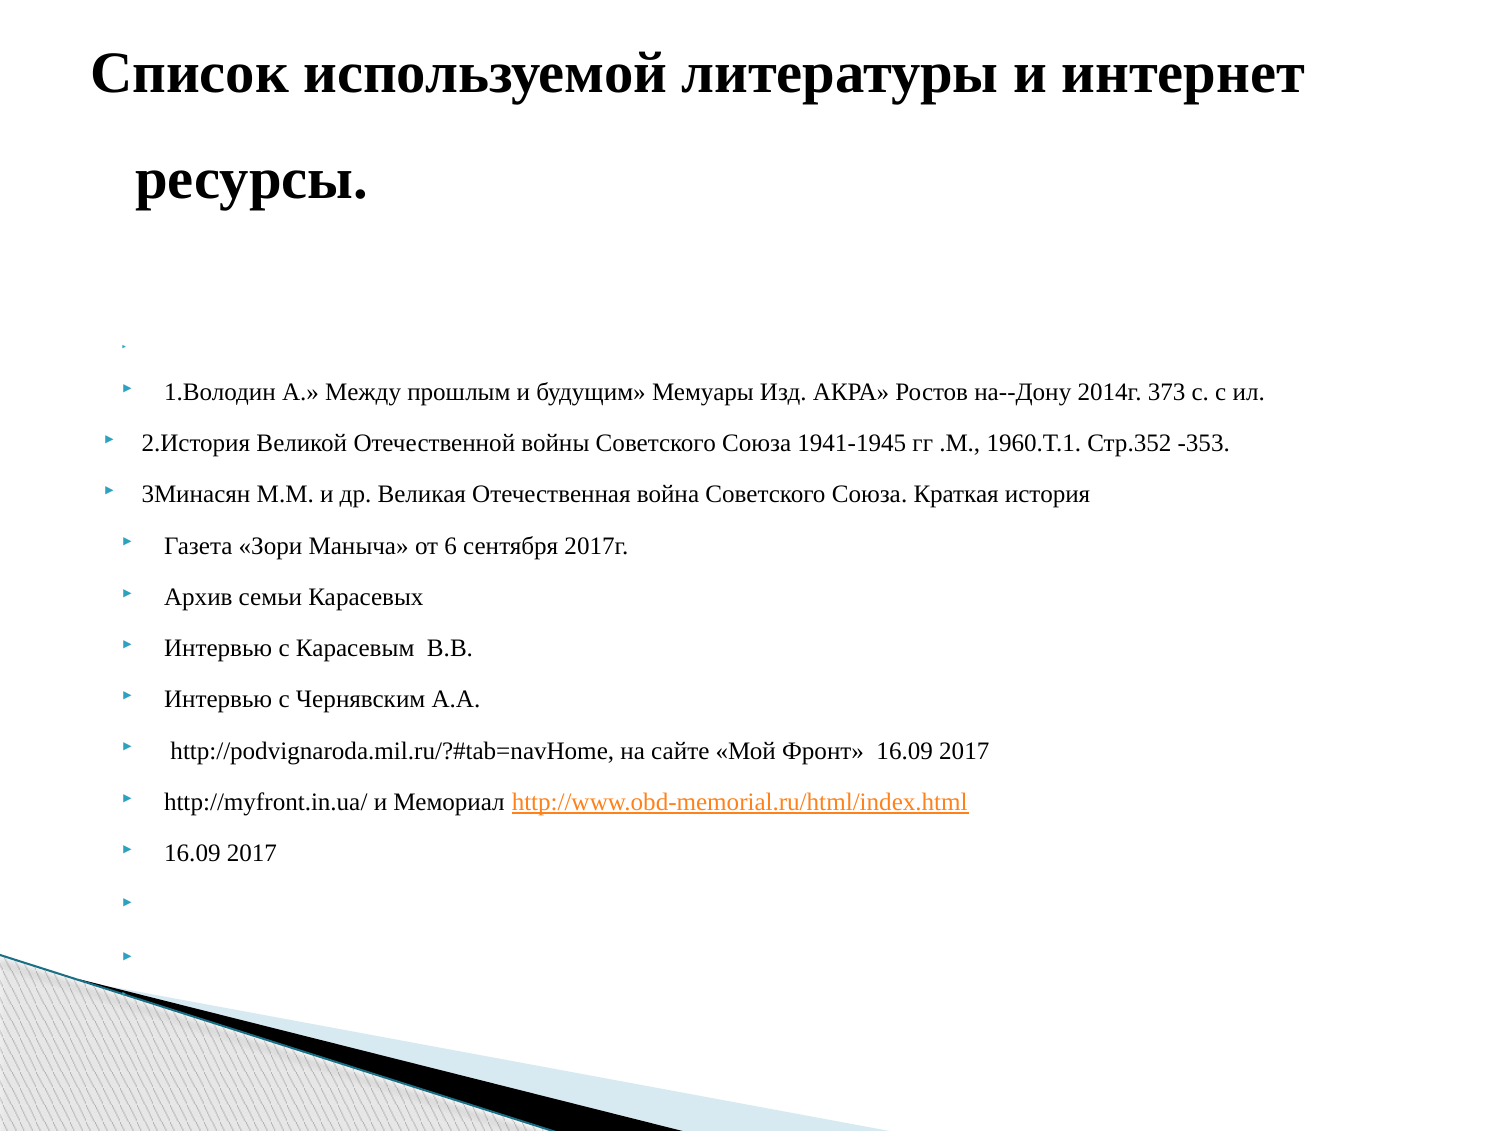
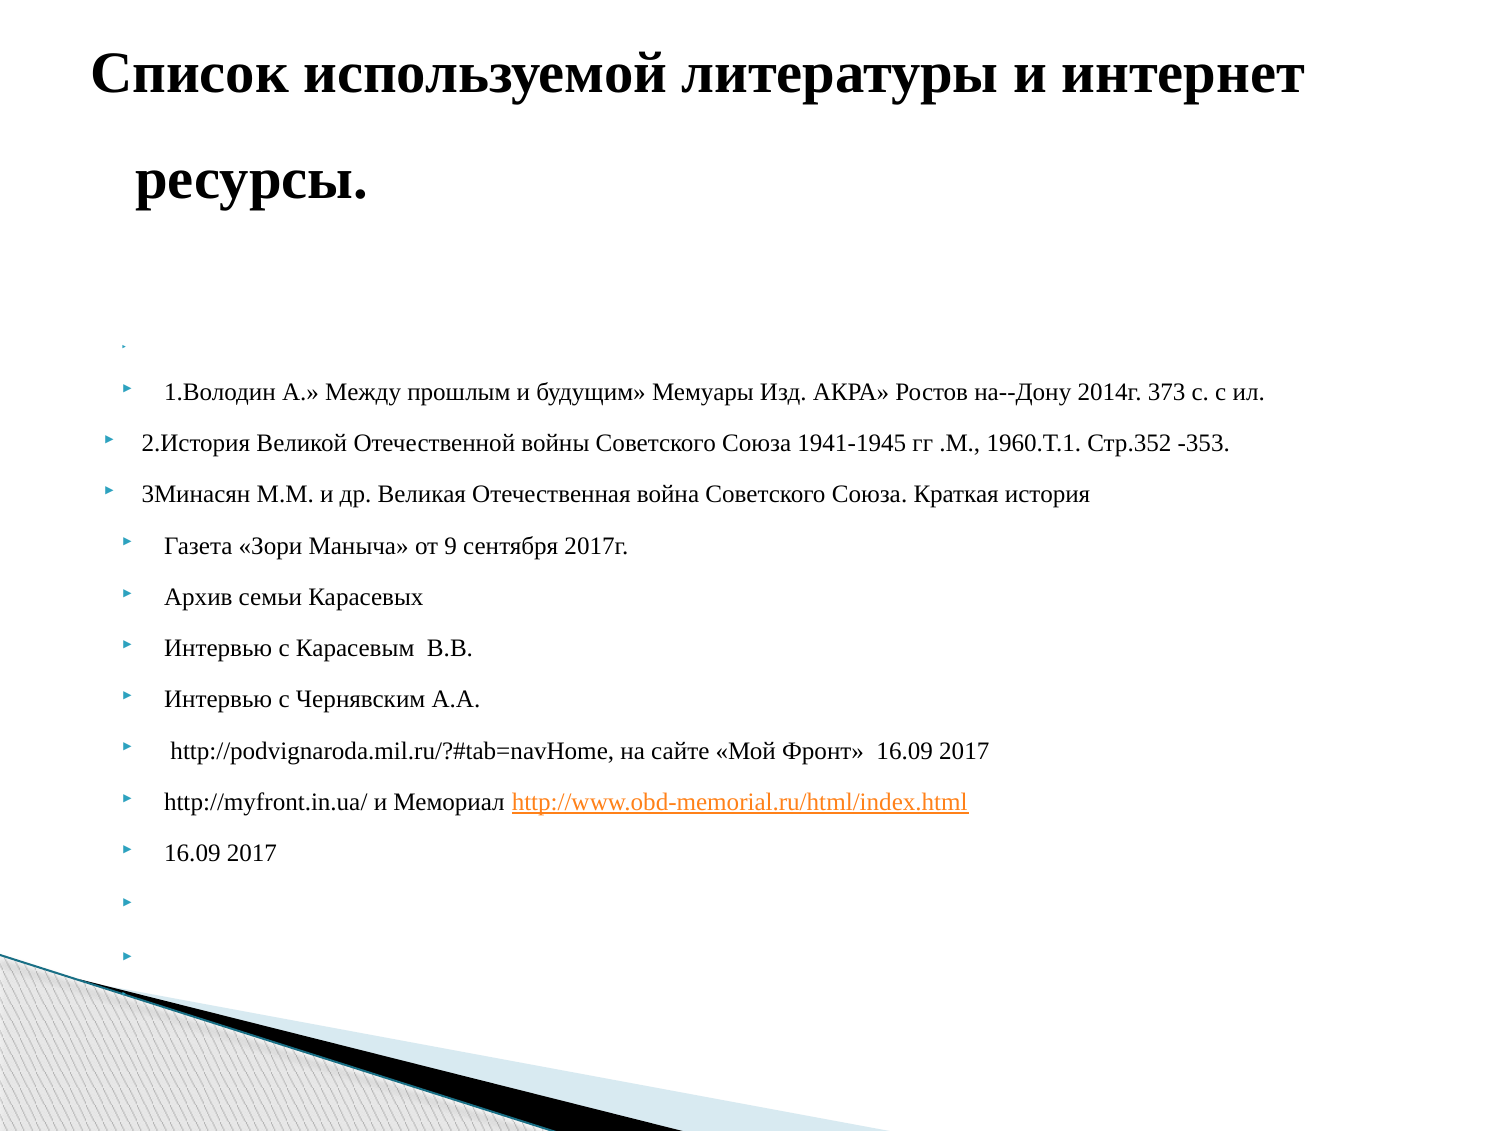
6: 6 -> 9
